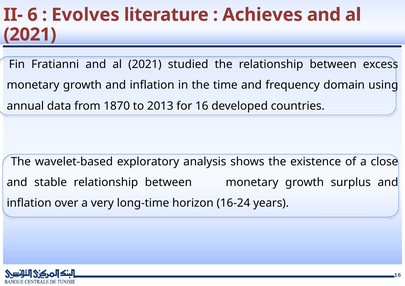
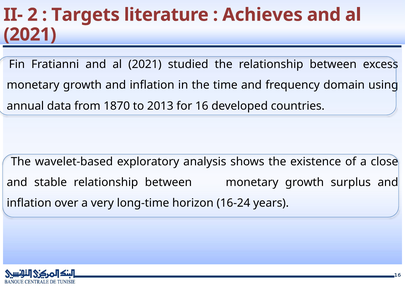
6: 6 -> 2
Evolves: Evolves -> Targets
